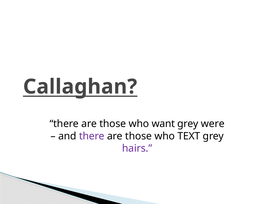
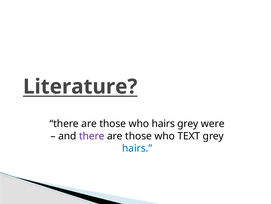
Callaghan: Callaghan -> Literature
who want: want -> hairs
hairs at (137, 148) colour: purple -> blue
